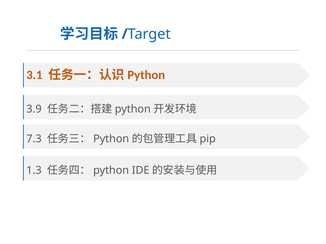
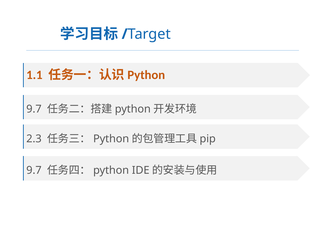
3.1: 3.1 -> 1.1
3.9 at (34, 109): 3.9 -> 9.7
7.3: 7.3 -> 2.3
1.3 at (34, 171): 1.3 -> 9.7
